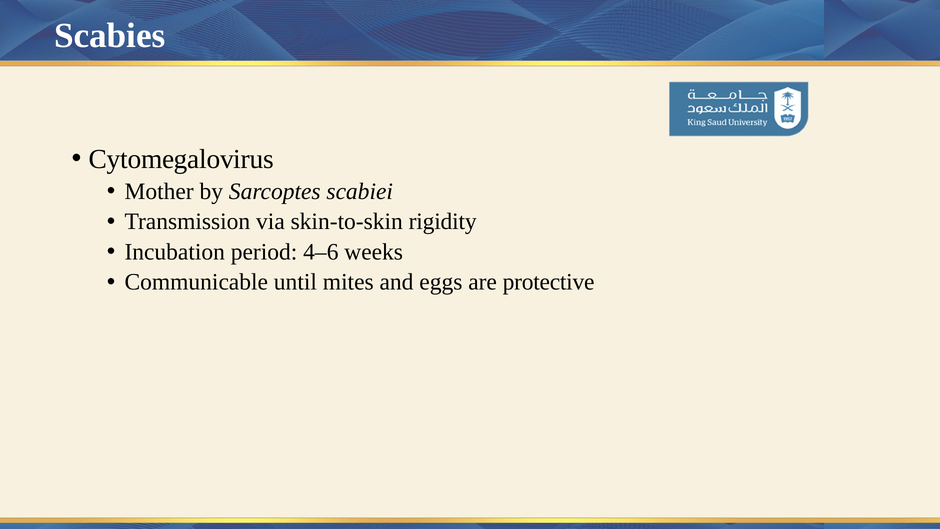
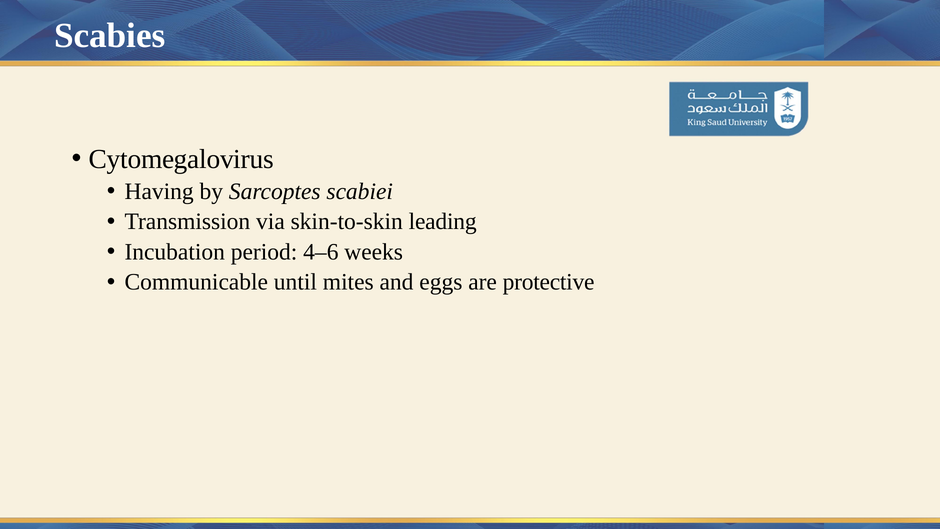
Mother: Mother -> Having
rigidity: rigidity -> leading
